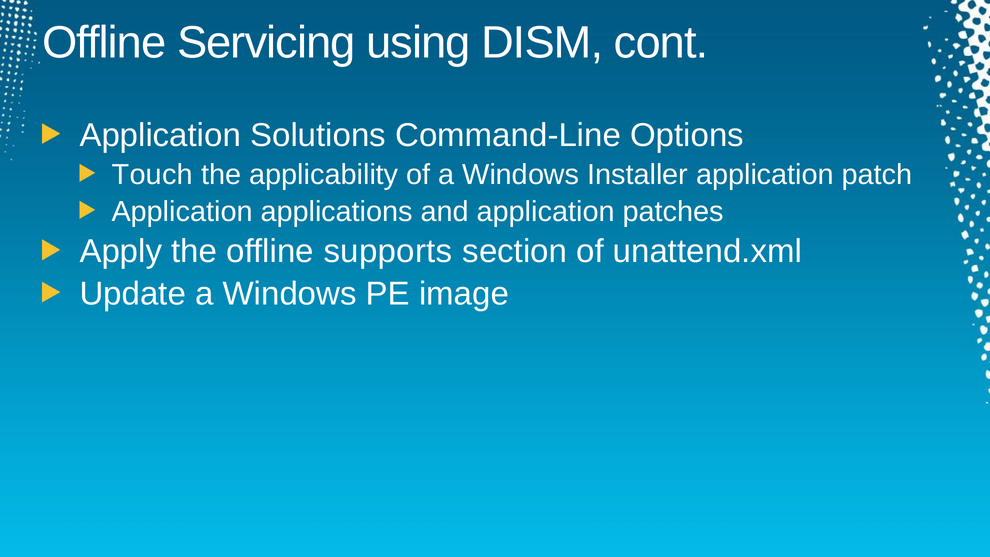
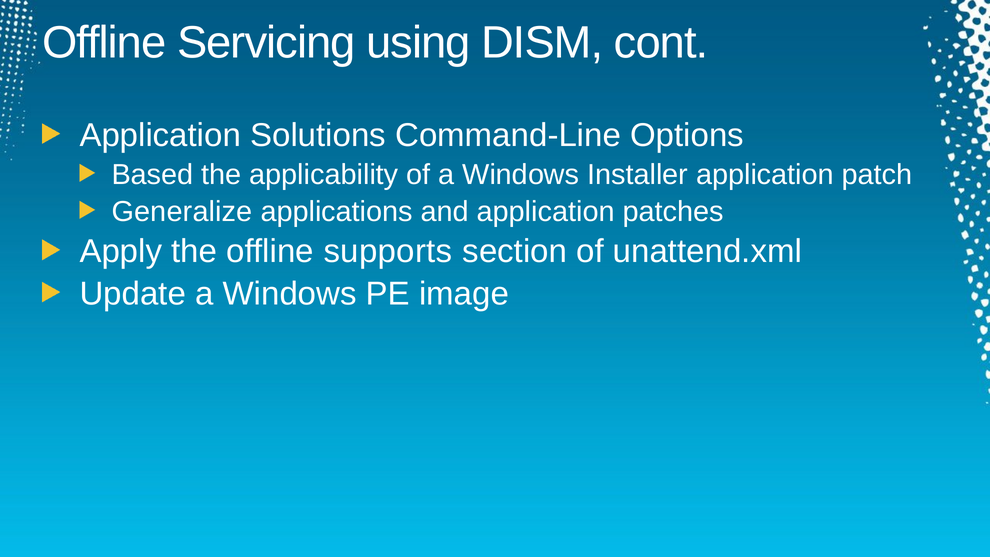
Touch: Touch -> Based
Application at (182, 211): Application -> Generalize
